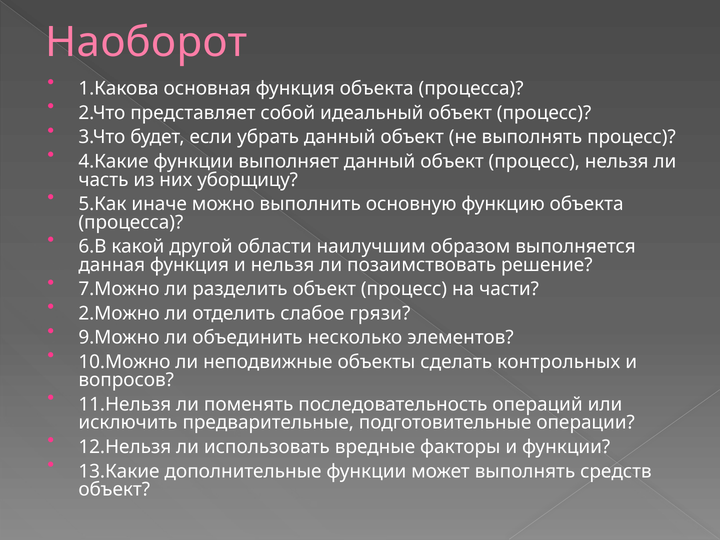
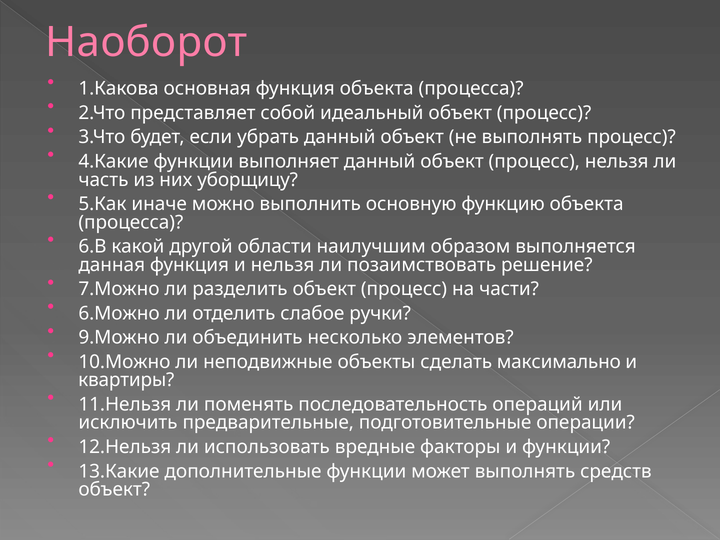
2.Можно: 2.Можно -> 6.Можно
грязи: грязи -> ручки
контрольных: контрольных -> максимально
вопросов: вопросов -> квартиры
